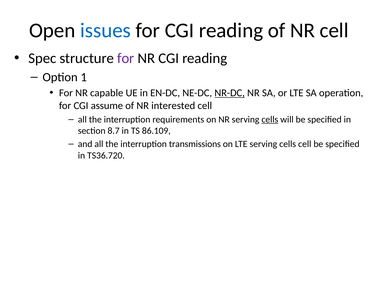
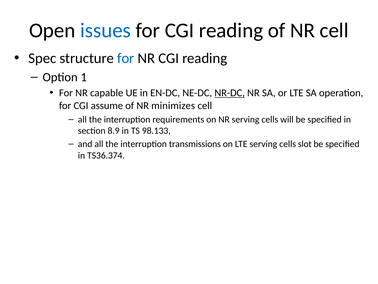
for at (126, 58) colour: purple -> blue
interested: interested -> minimizes
cells at (270, 119) underline: present -> none
8.7: 8.7 -> 8.9
86.109: 86.109 -> 98.133
cells cell: cell -> slot
TS36.720: TS36.720 -> TS36.374
